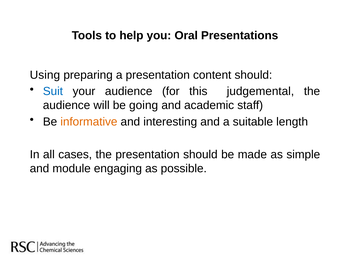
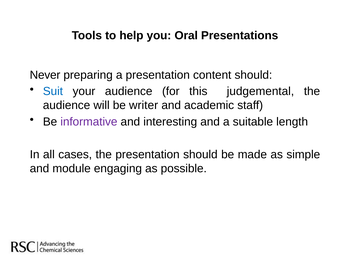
Using: Using -> Never
going: going -> writer
informative colour: orange -> purple
